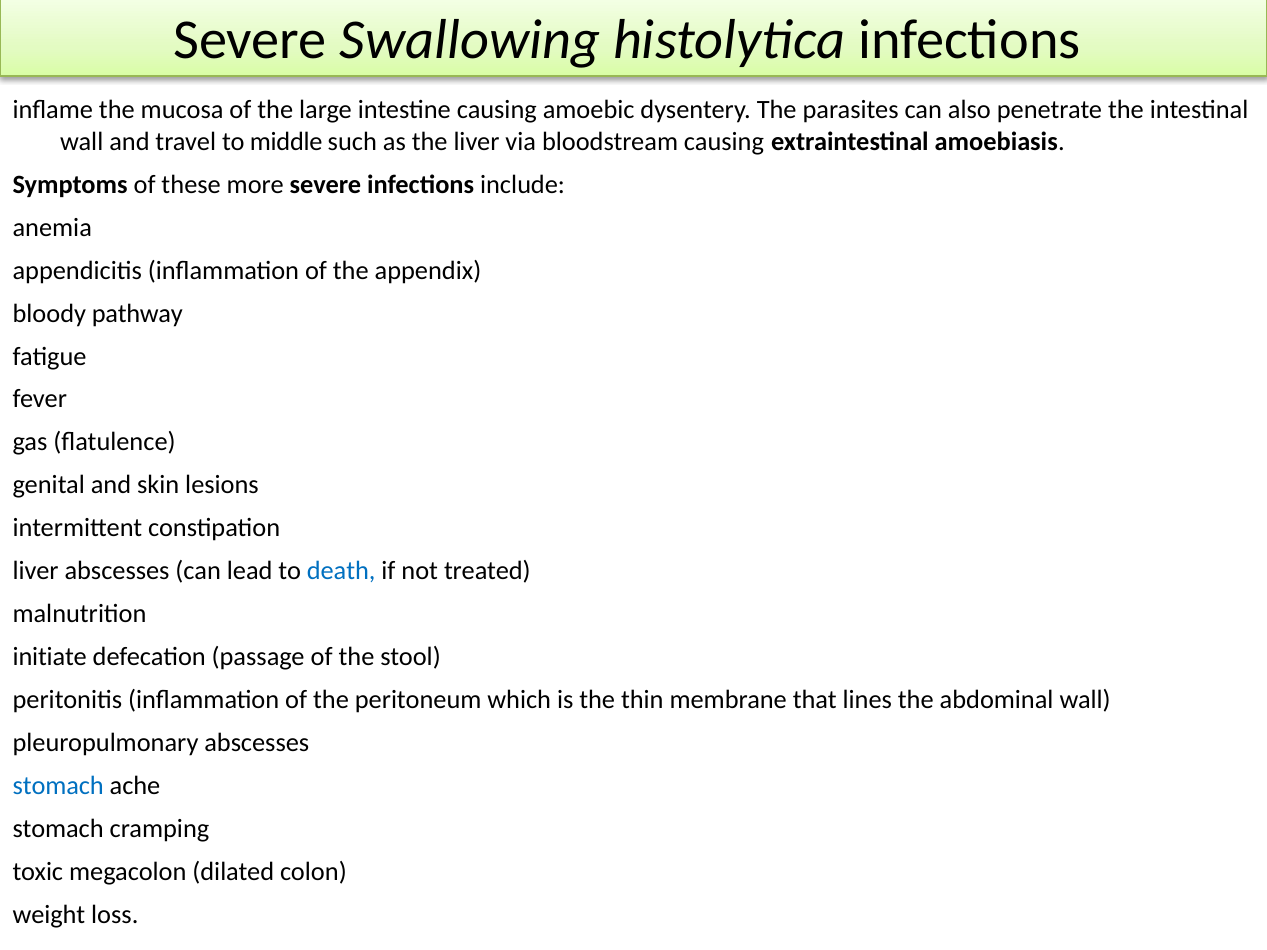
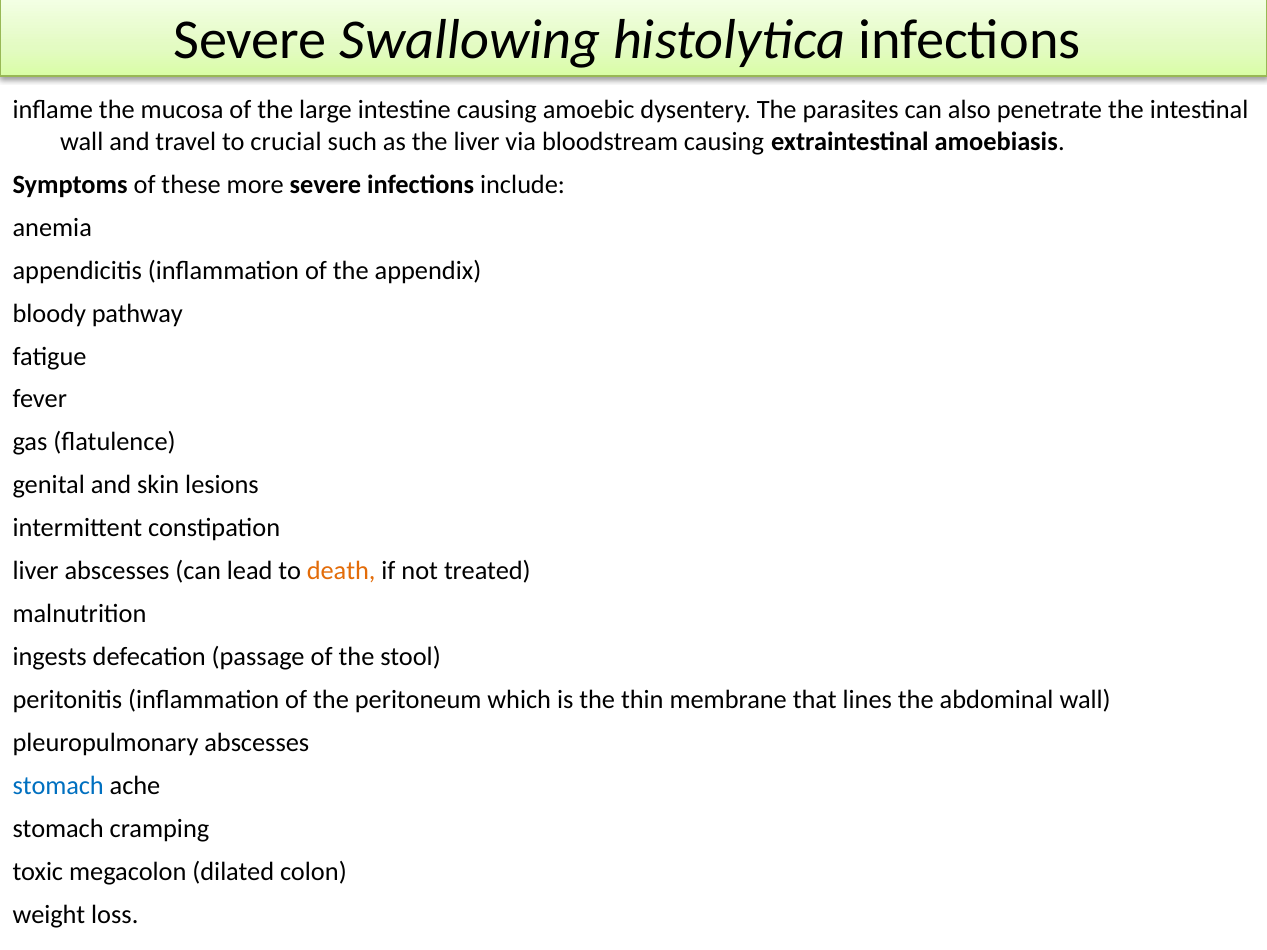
middle: middle -> crucial
death colour: blue -> orange
initiate: initiate -> ingests
